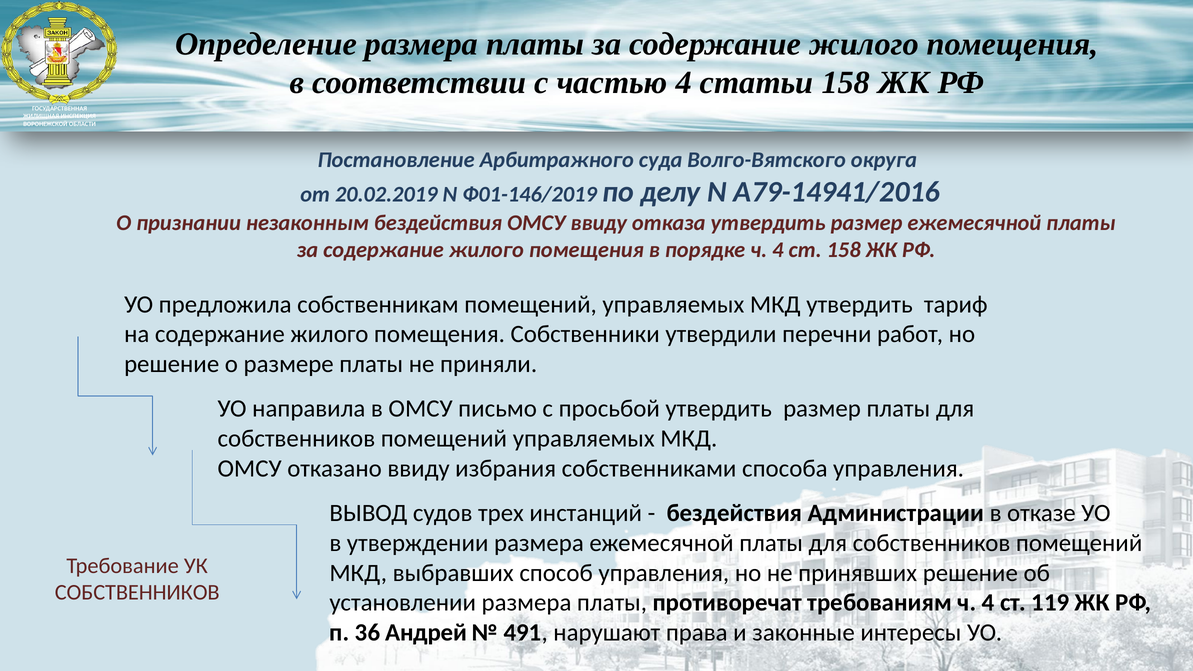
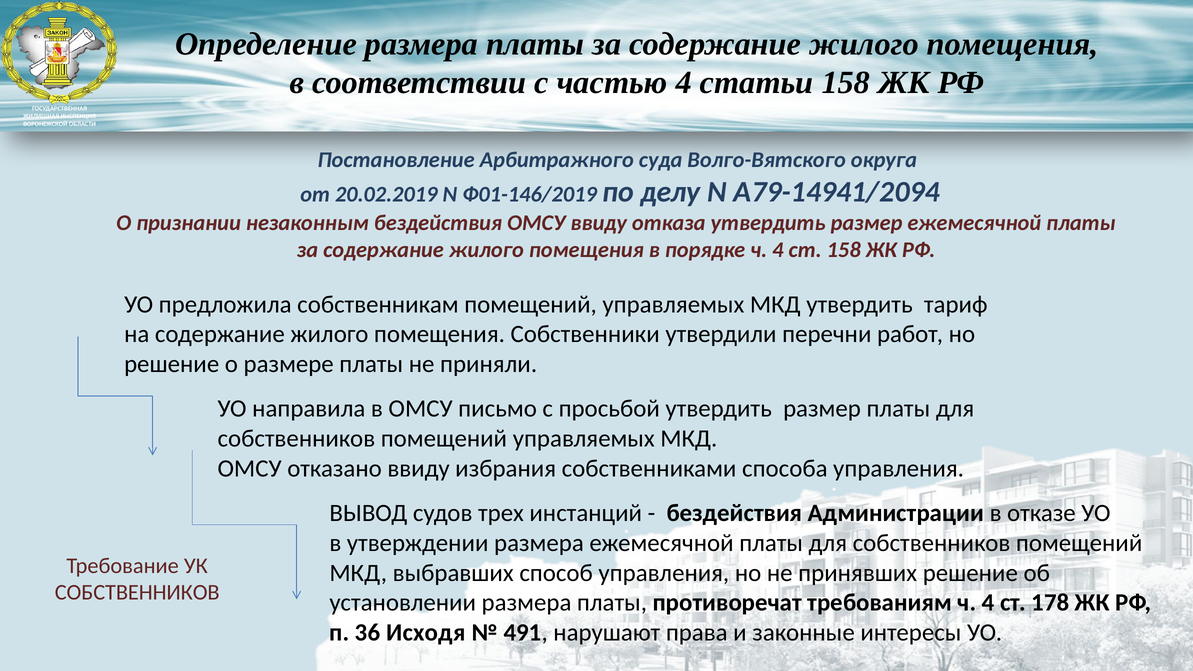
А79-14941/2016: А79-14941/2016 -> А79-14941/2094
119: 119 -> 178
Андрей: Андрей -> Исходя
